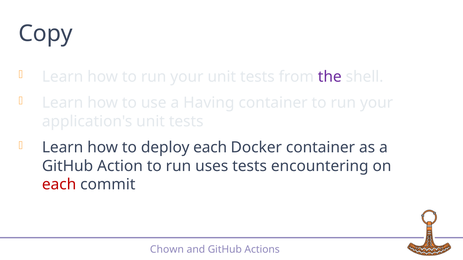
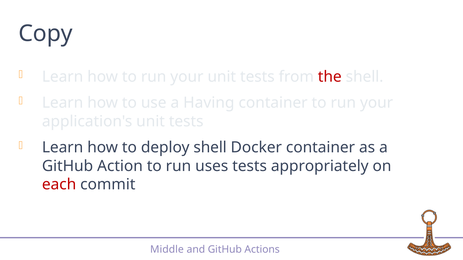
the colour: purple -> red
deploy each: each -> shell
encountering: encountering -> appropriately
Chown: Chown -> Middle
